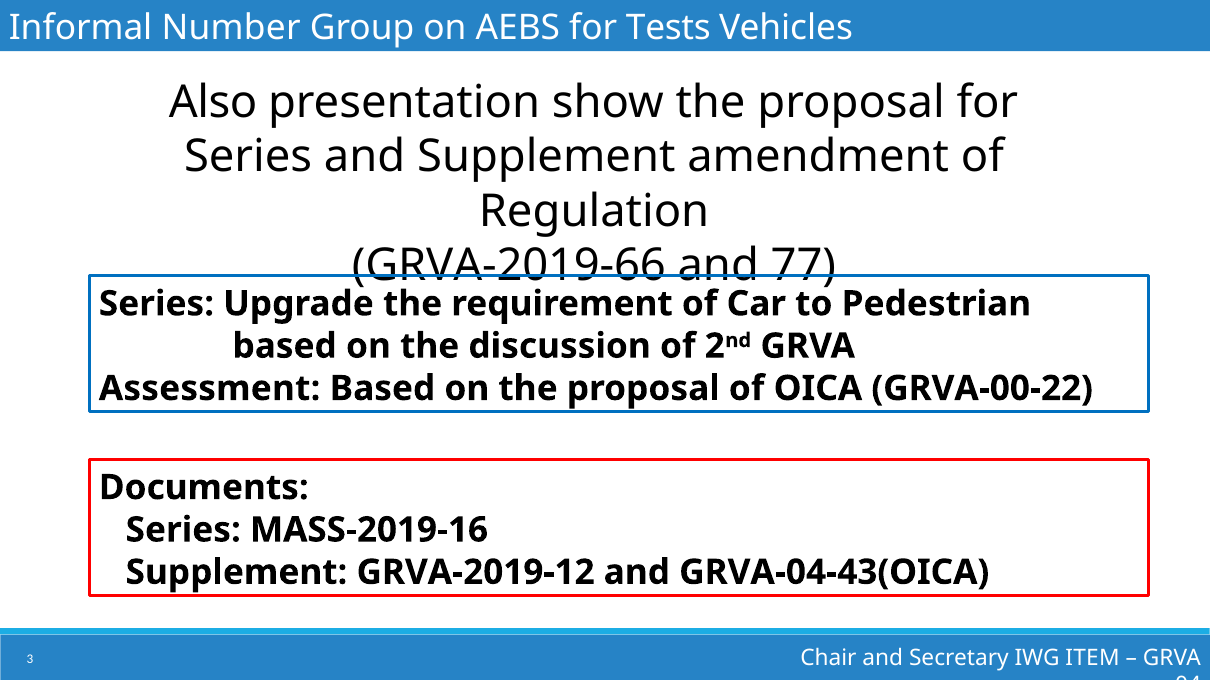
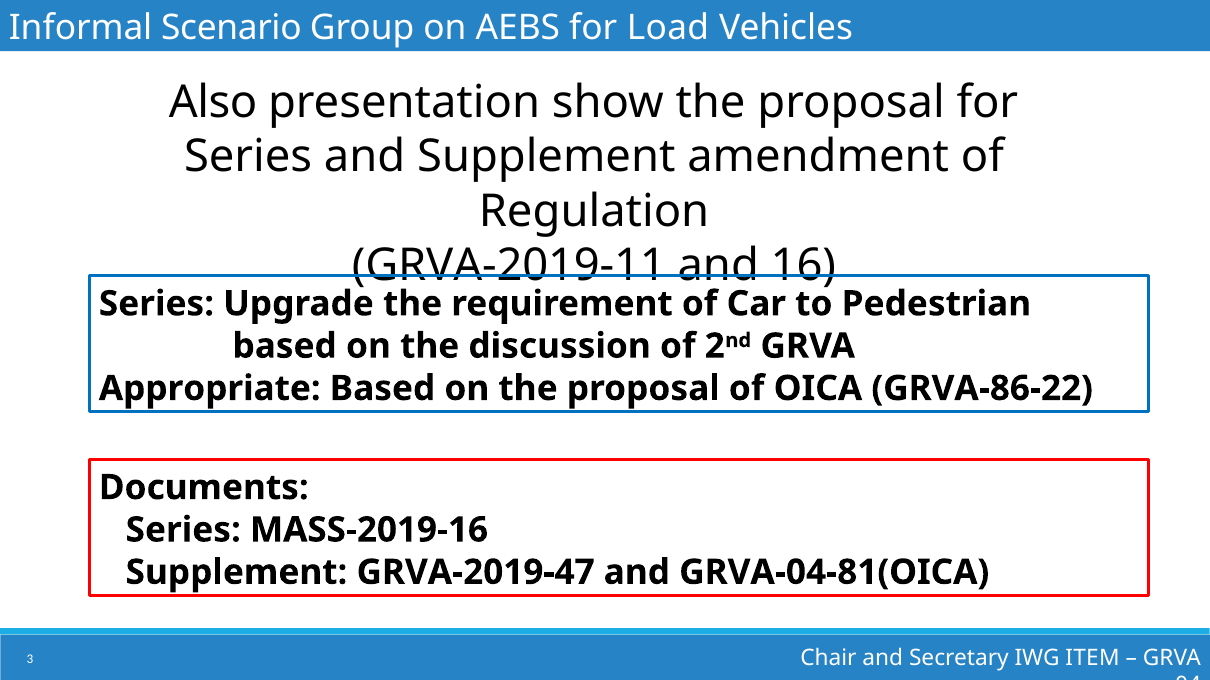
Number: Number -> Scenario
Tests: Tests -> Load
GRVA-2019-66: GRVA-2019-66 -> GRVA-2019-11
77: 77 -> 16
Assessment: Assessment -> Appropriate
GRVA-00-22: GRVA-00-22 -> GRVA-86-22
GRVA-2019-12: GRVA-2019-12 -> GRVA-2019-47
GRVA-04-43(OICA: GRVA-04-43(OICA -> GRVA-04-81(OICA
